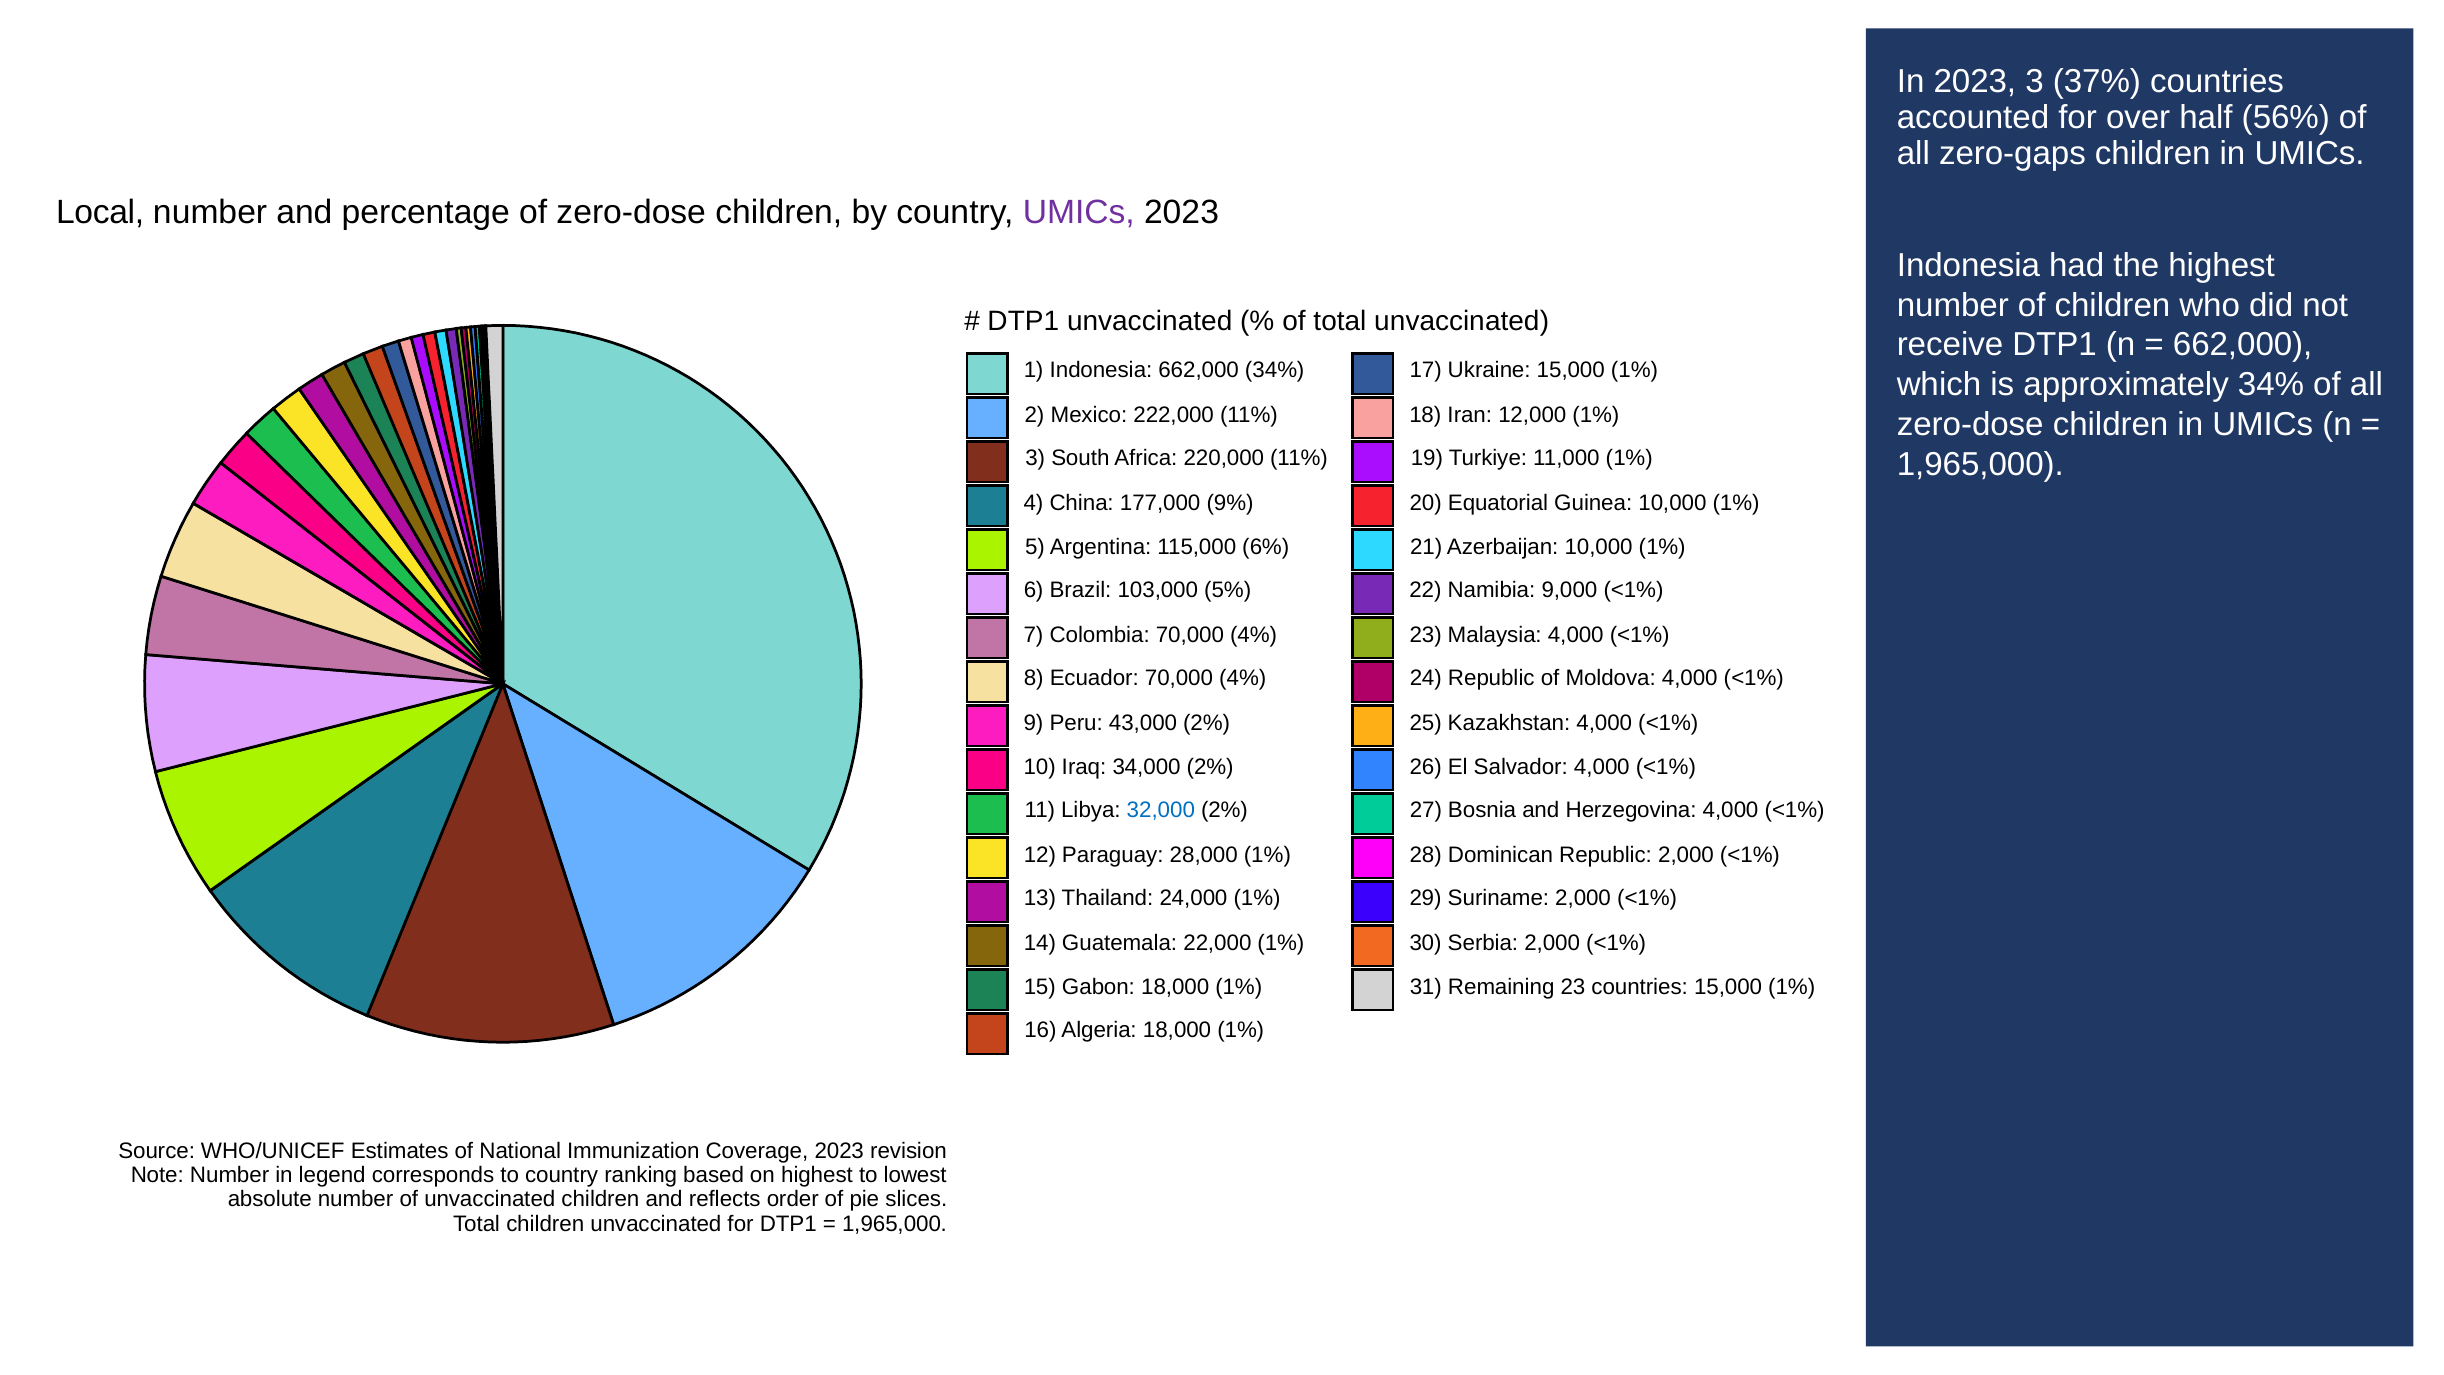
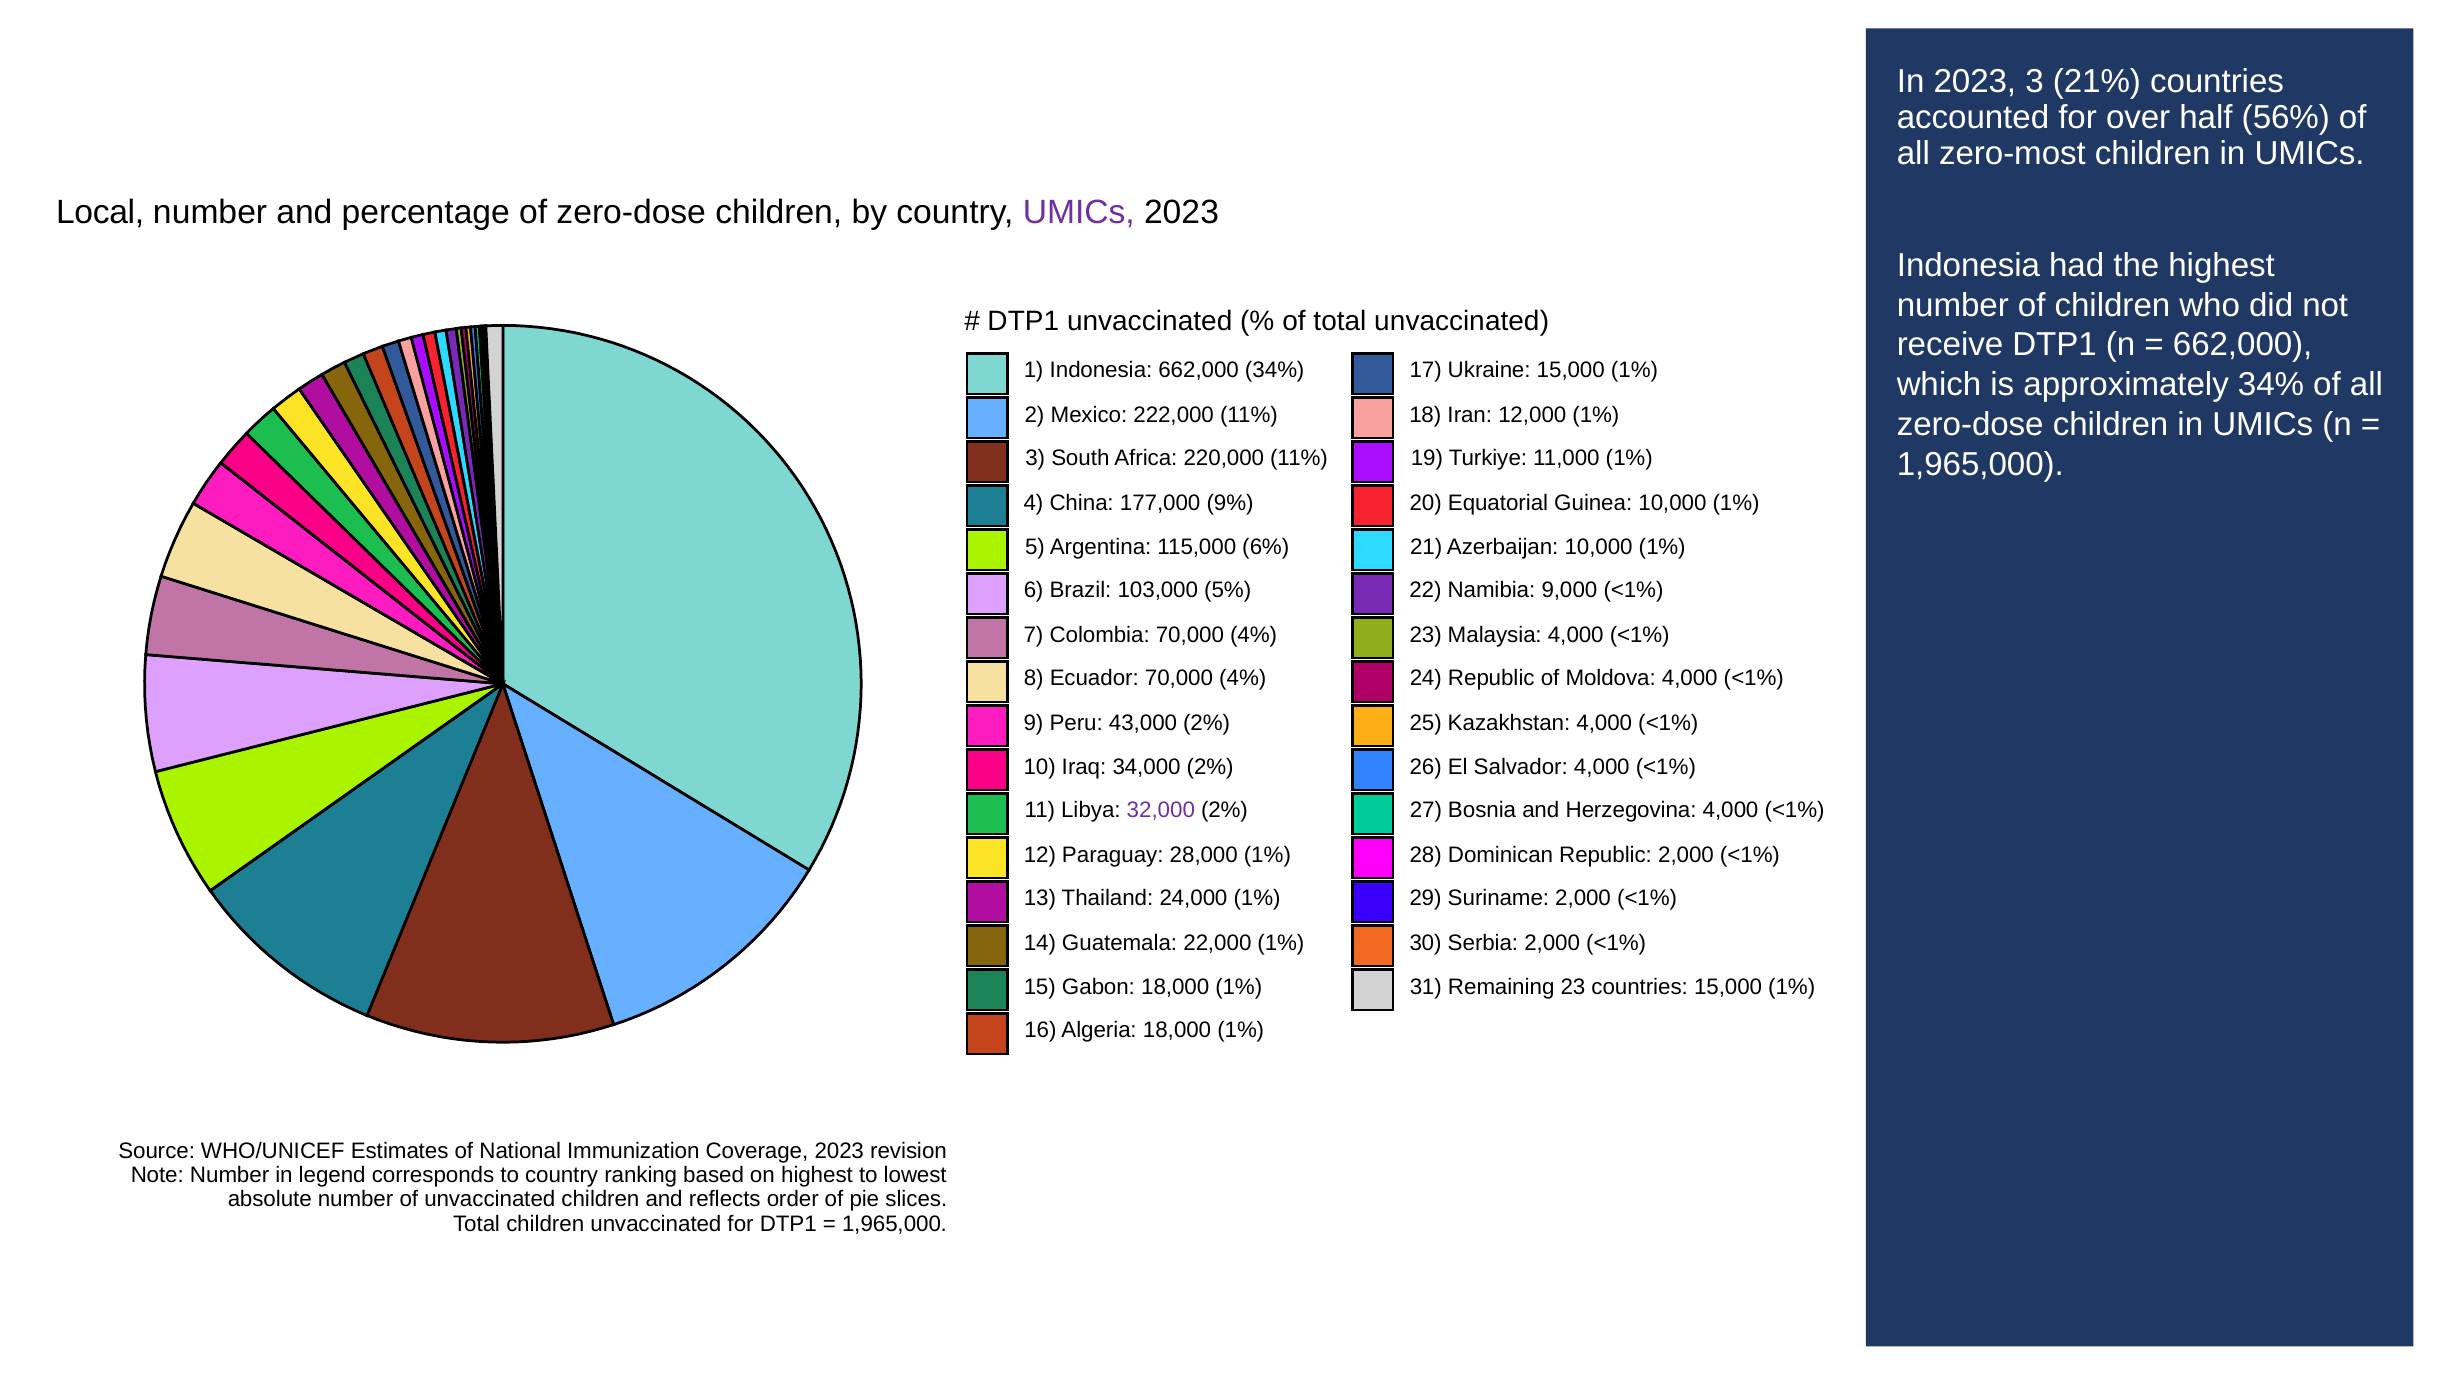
37%: 37% -> 21%
zero-gaps: zero-gaps -> zero-most
32,000 colour: blue -> purple
